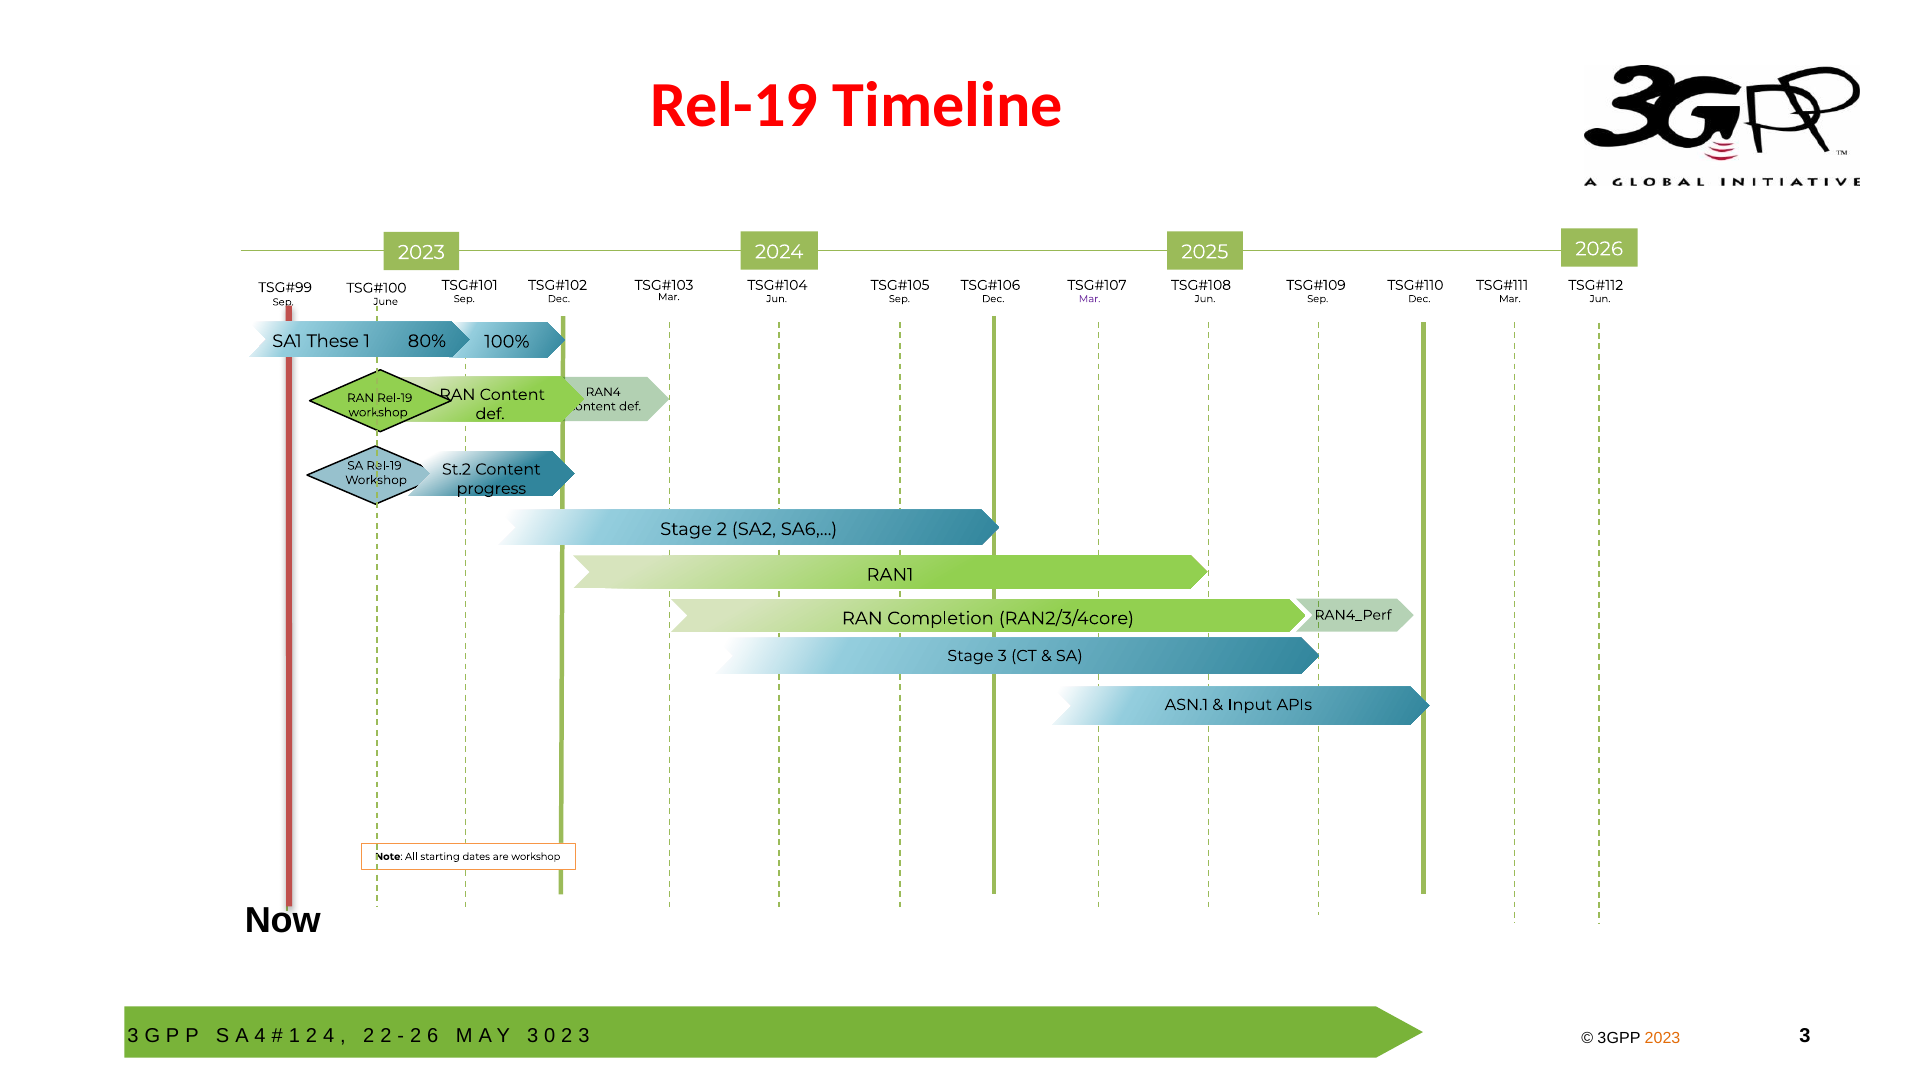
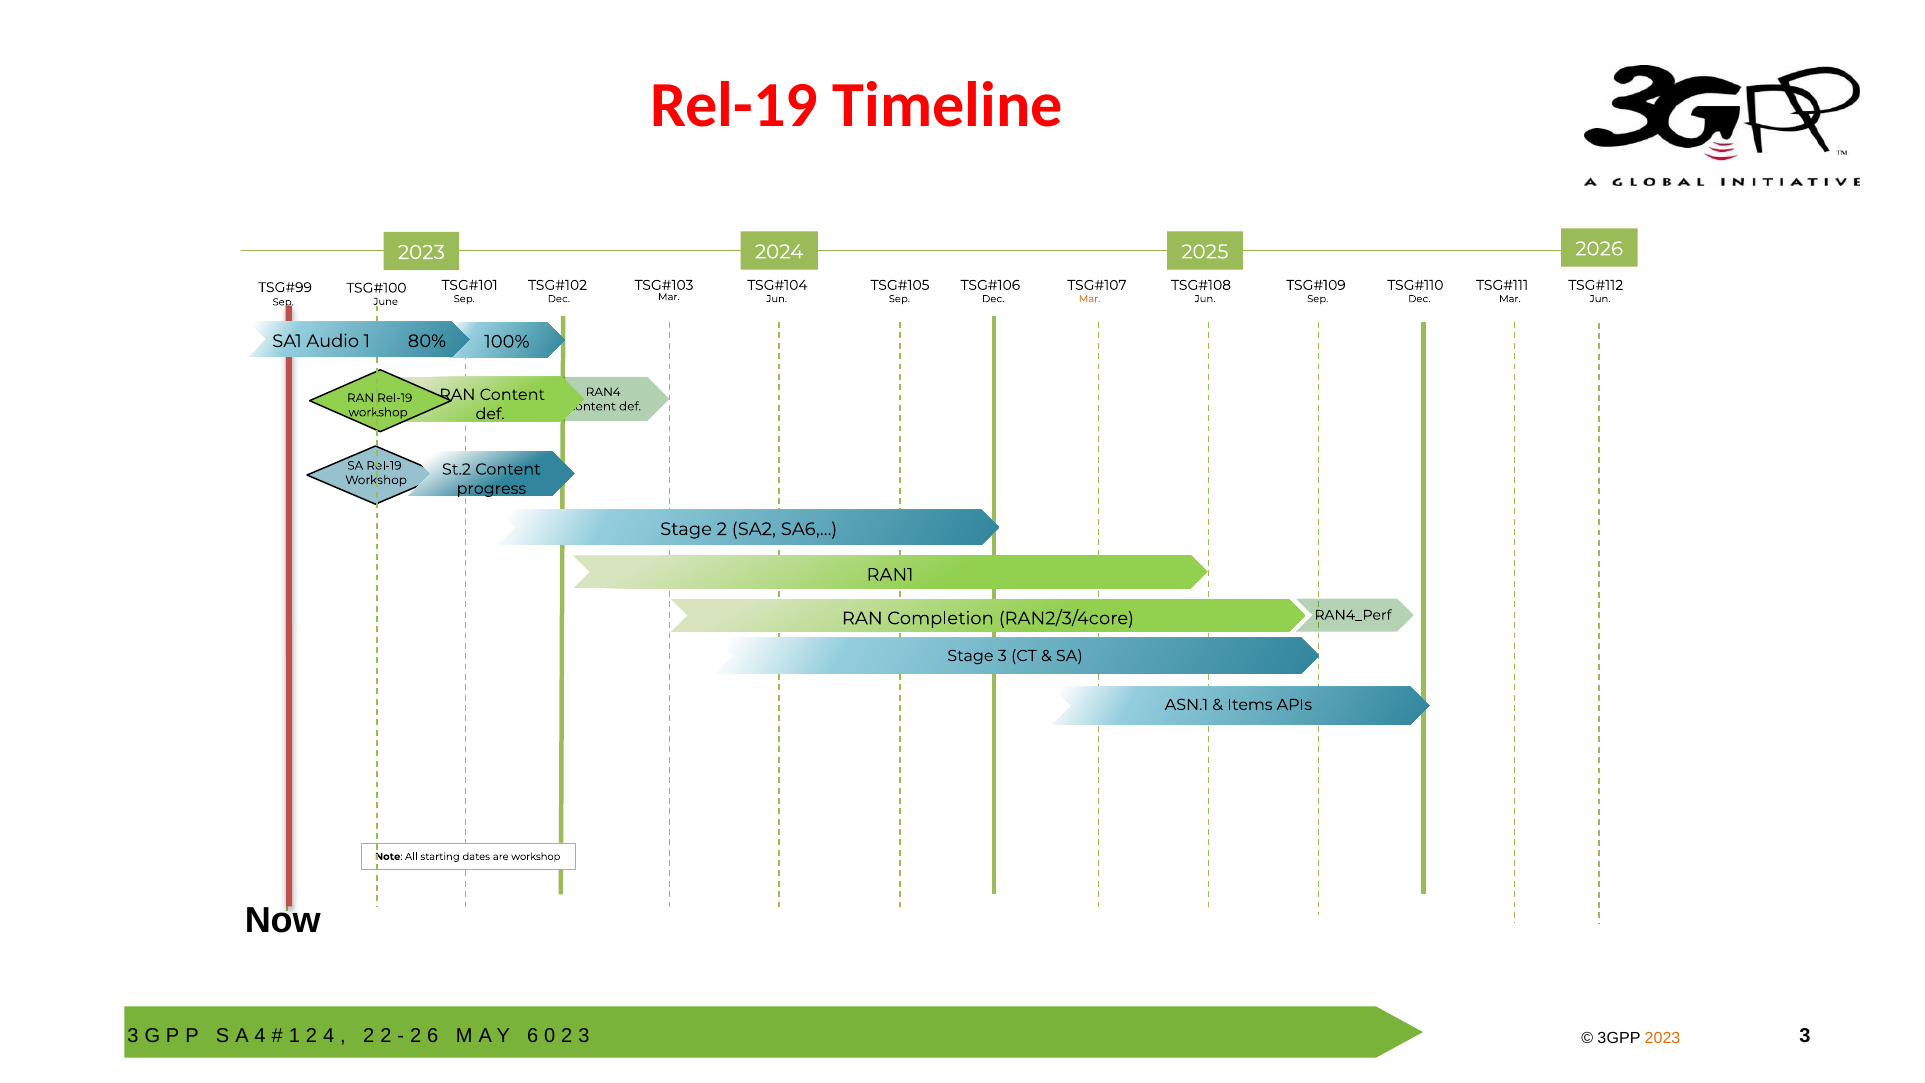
Mar at (1090, 299) colour: purple -> orange
These: These -> Audio
Input: Input -> Items
3 at (533, 1035): 3 -> 6
